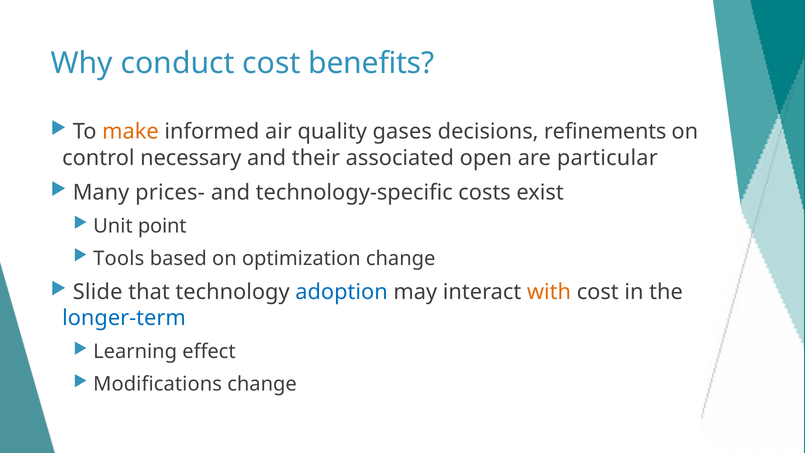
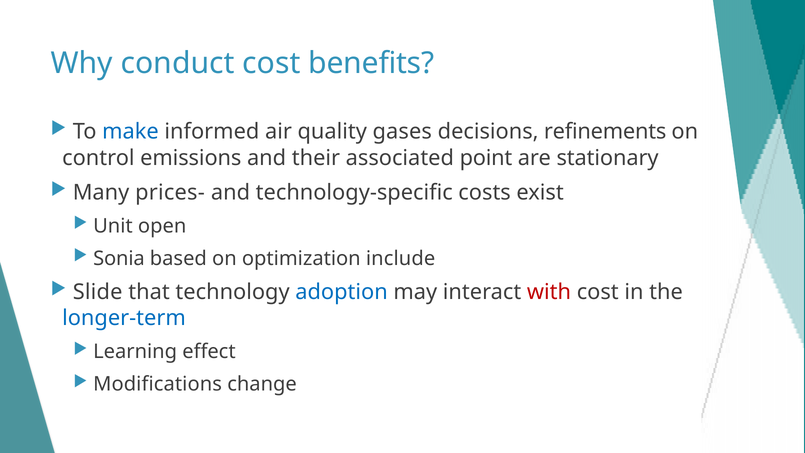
make colour: orange -> blue
necessary: necessary -> emissions
open: open -> point
particular: particular -> stationary
point: point -> open
Tools: Tools -> Sonia
optimization change: change -> include
with colour: orange -> red
